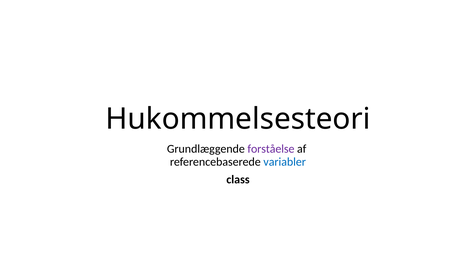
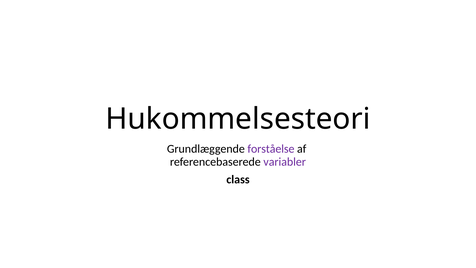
variabler colour: blue -> purple
